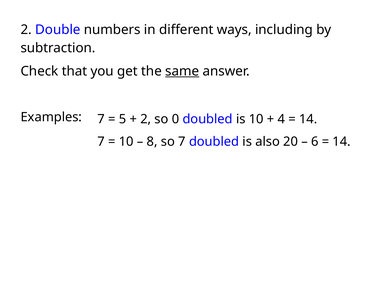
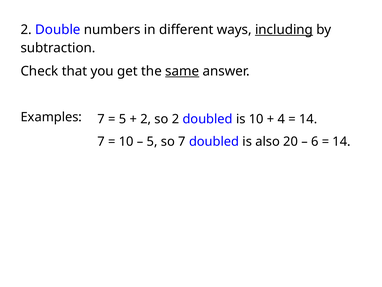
including underline: none -> present
so 0: 0 -> 2
8 at (152, 141): 8 -> 5
